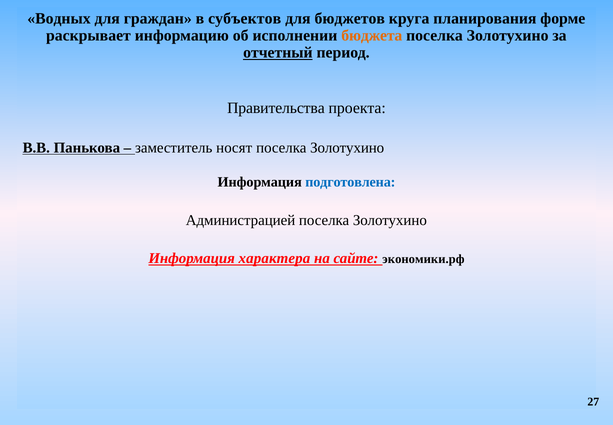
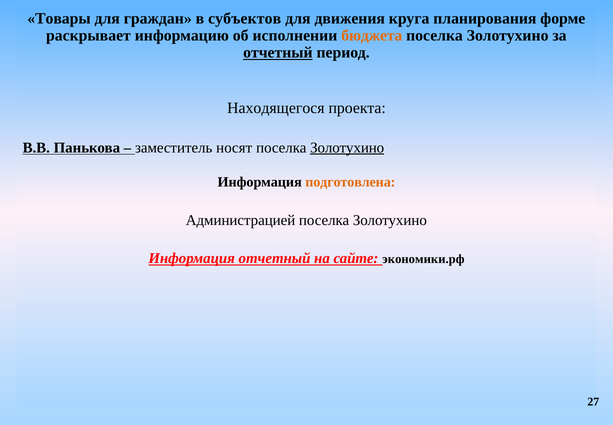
Водных: Водных -> Товары
бюджетов: бюджетов -> движения
Правительства: Правительства -> Находящегося
Золотухино at (347, 147) underline: none -> present
подготовлена colour: blue -> orange
Информация характера: характера -> отчетный
